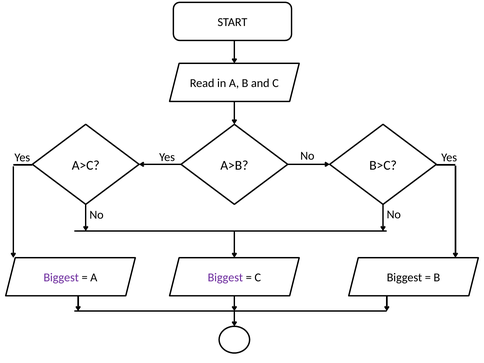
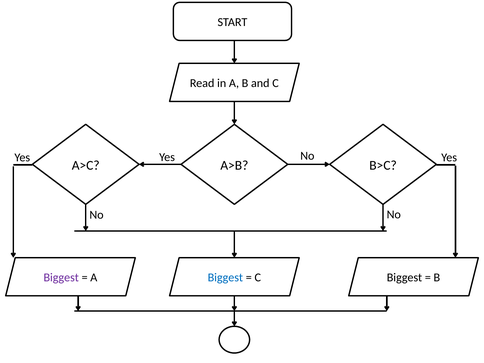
Biggest at (225, 278) colour: purple -> blue
